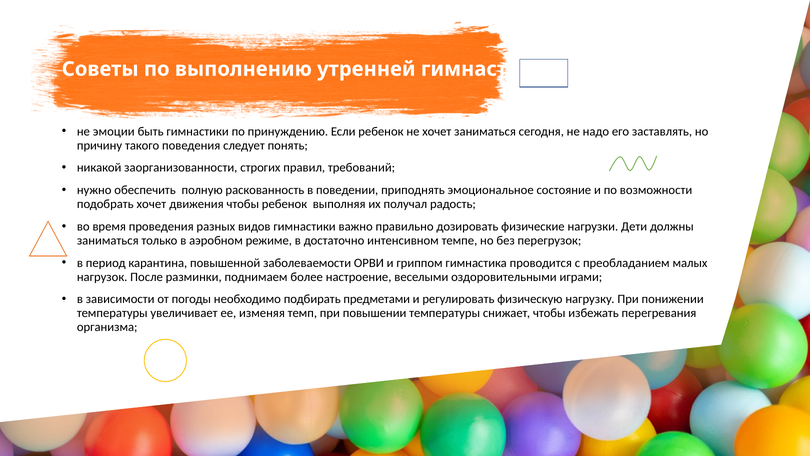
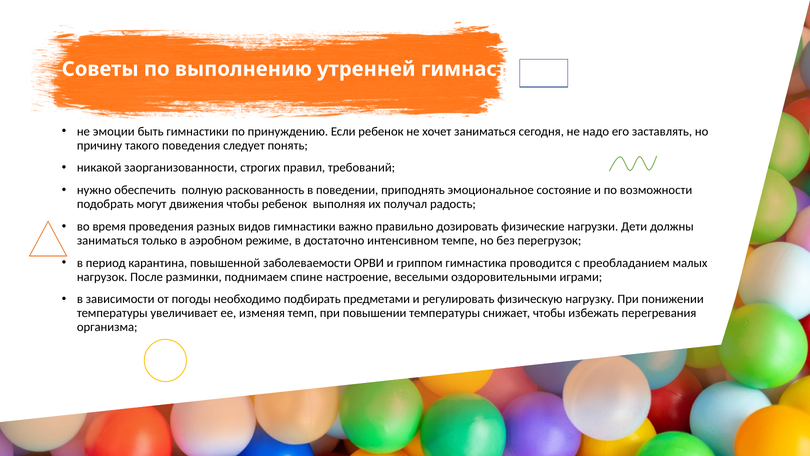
подобрать хочет: хочет -> могут
более: более -> спине
